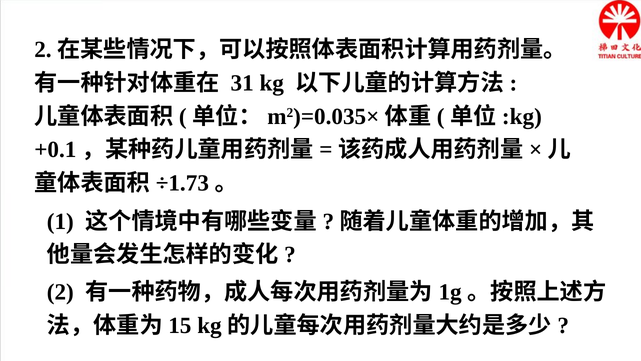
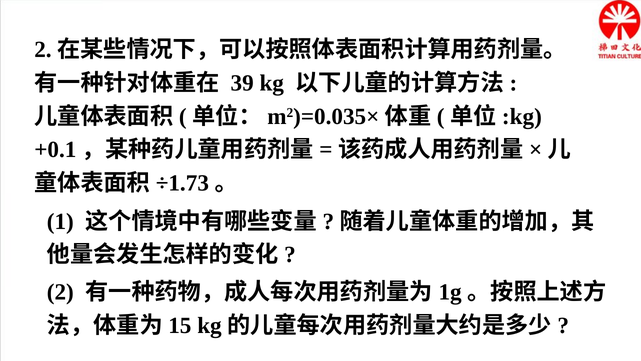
31: 31 -> 39
